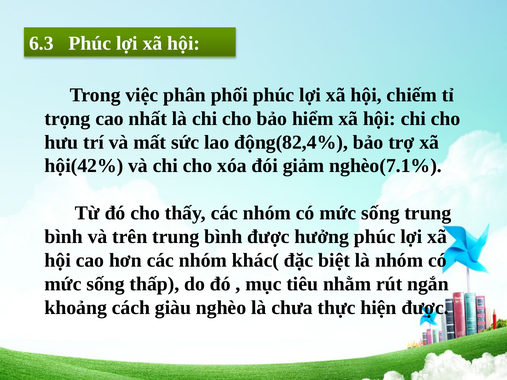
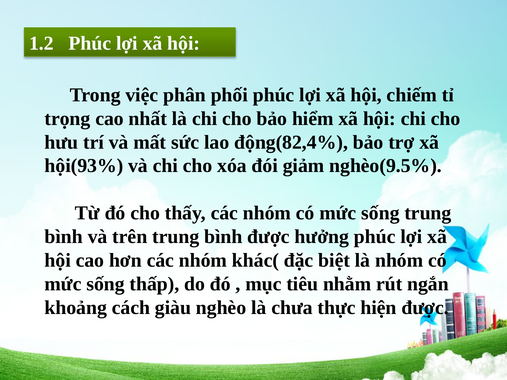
6.3: 6.3 -> 1.2
hội(42%: hội(42% -> hội(93%
nghèo(7.1%: nghèo(7.1% -> nghèo(9.5%
